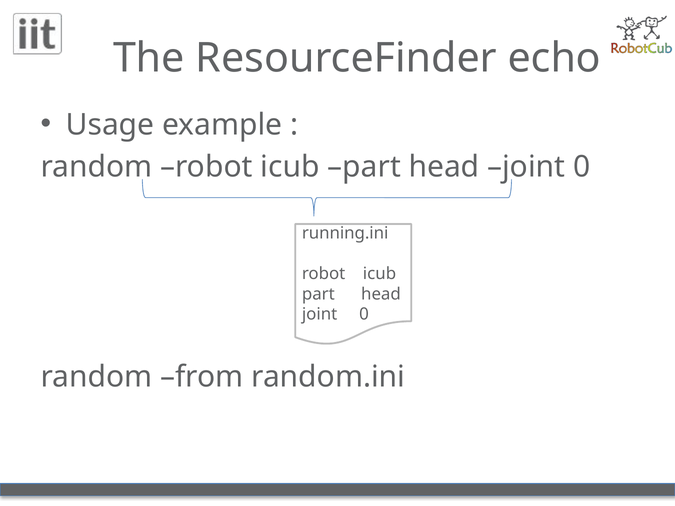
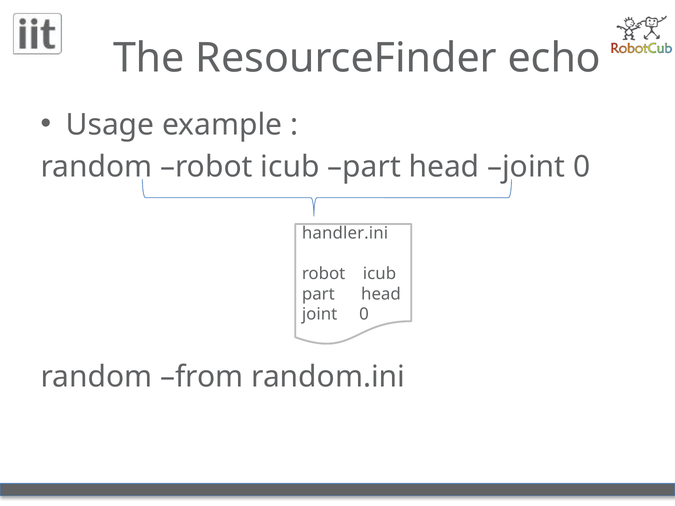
running.ini: running.ini -> handler.ini
